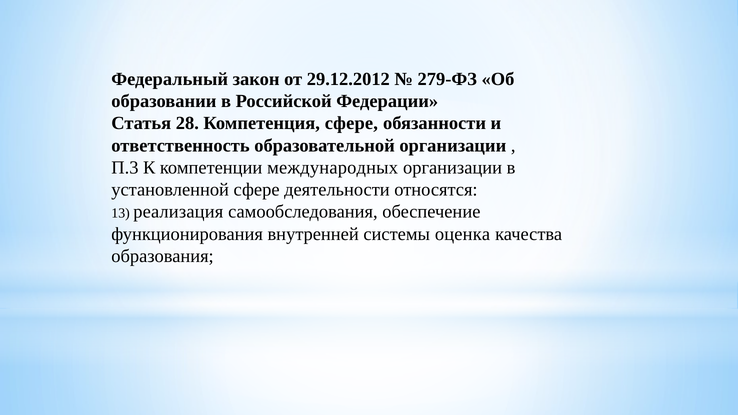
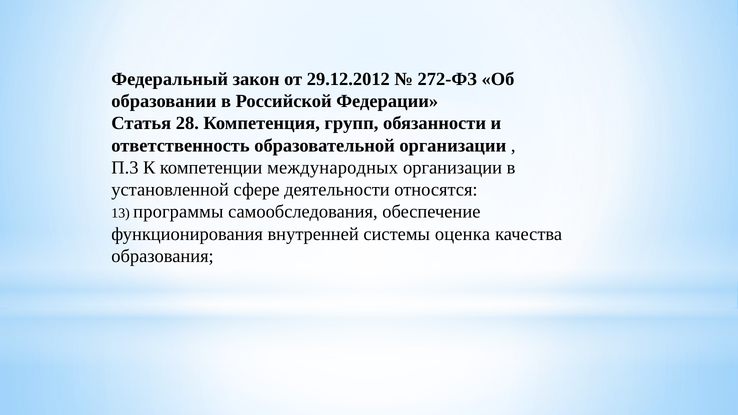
279-ФЗ: 279-ФЗ -> 272-ФЗ
Компетенция сфере: сфере -> групп
реализация: реализация -> программы
